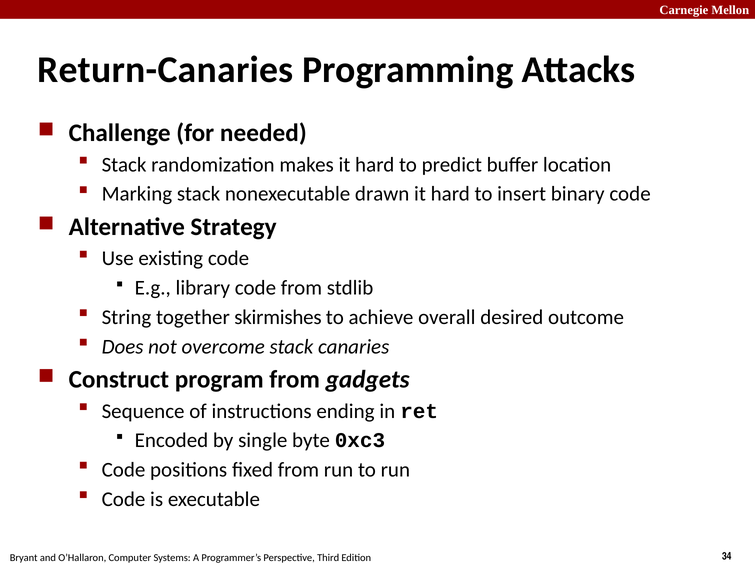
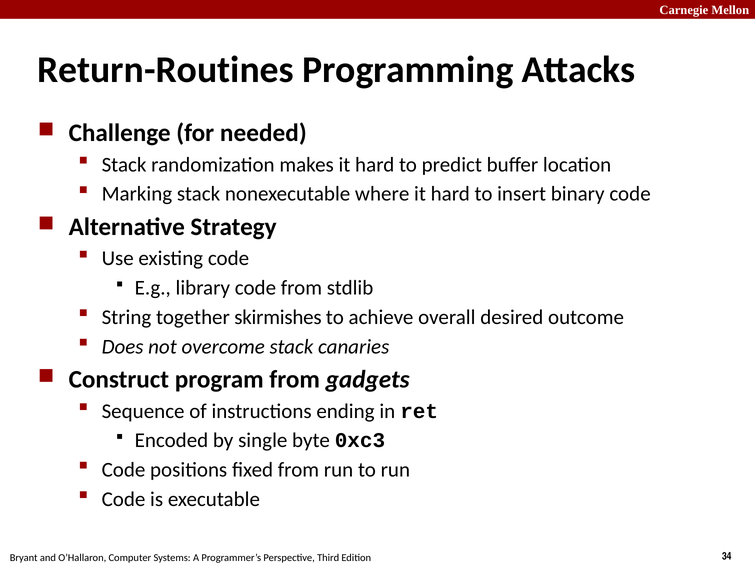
Return-Canaries: Return-Canaries -> Return-Routines
drawn: drawn -> where
